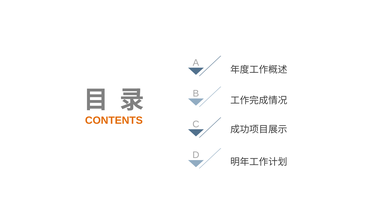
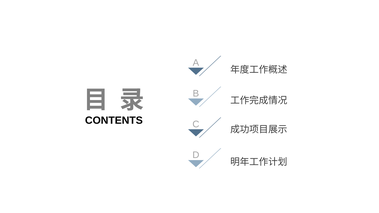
CONTENTS colour: orange -> black
